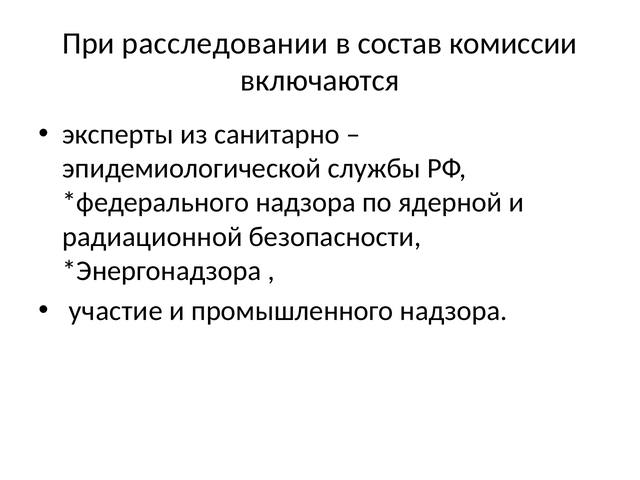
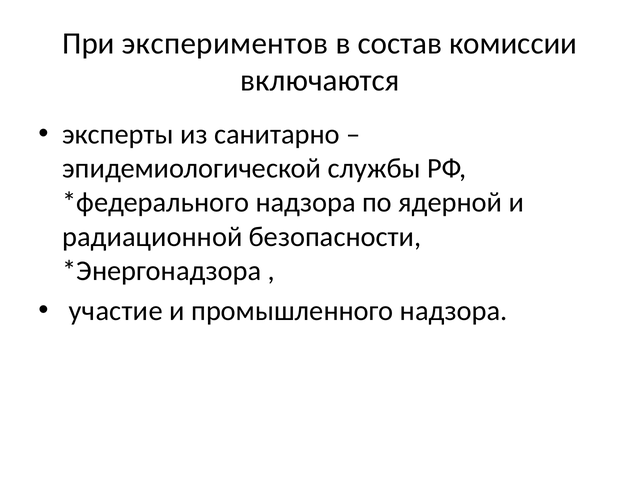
расследовании: расследовании -> экспериментов
